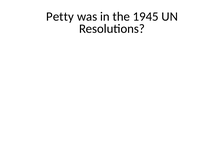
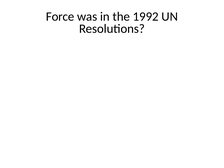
Petty: Petty -> Force
1945: 1945 -> 1992
